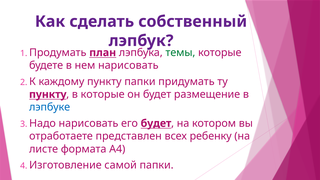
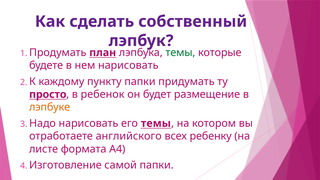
пункту at (48, 94): пункту -> просто
в которые: которые -> ребенок
лэпбуке colour: blue -> orange
его будет: будет -> темы
представлен: представлен -> английского
